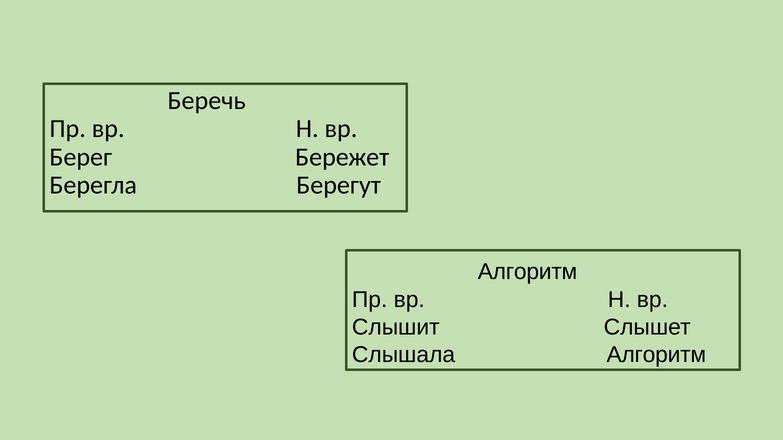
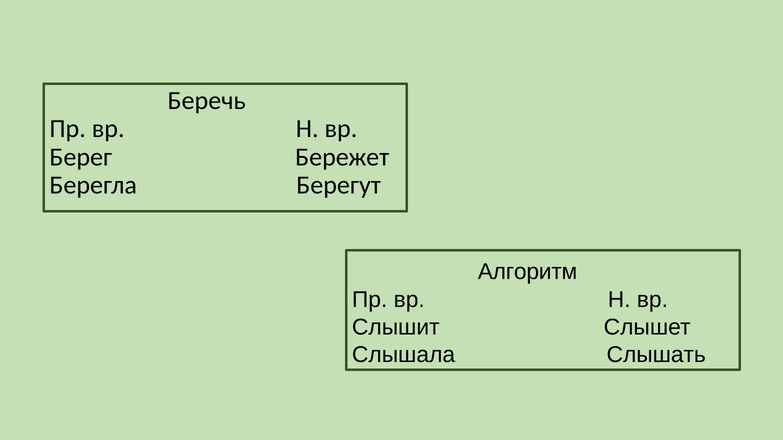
Слышала Алгоритм: Алгоритм -> Слышать
